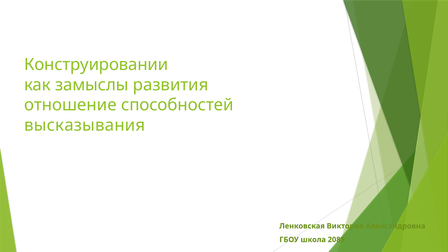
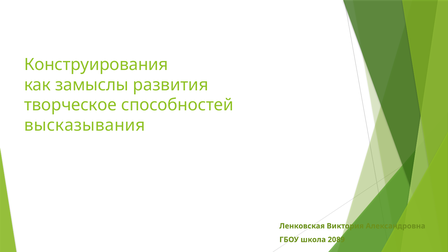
Конструировании: Конструировании -> Конструирования
отношение: отношение -> творческое
